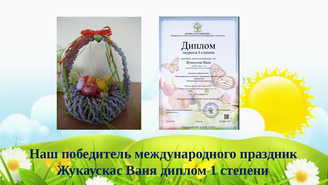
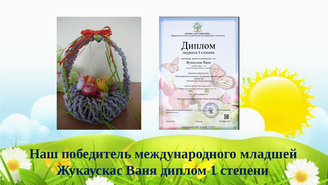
праздник: праздник -> младшей
